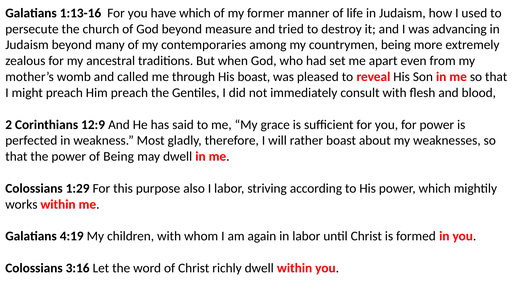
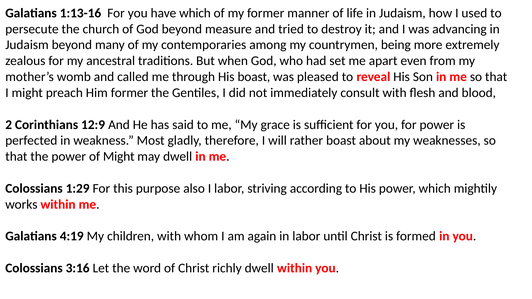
Him preach: preach -> former
of Being: Being -> Might
